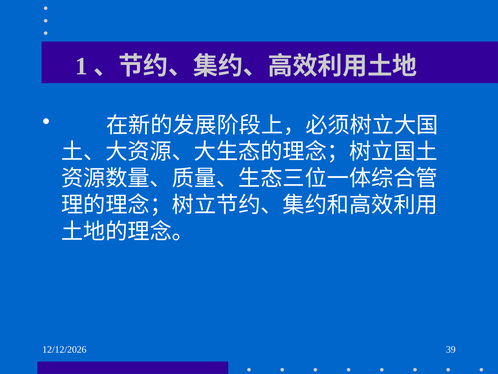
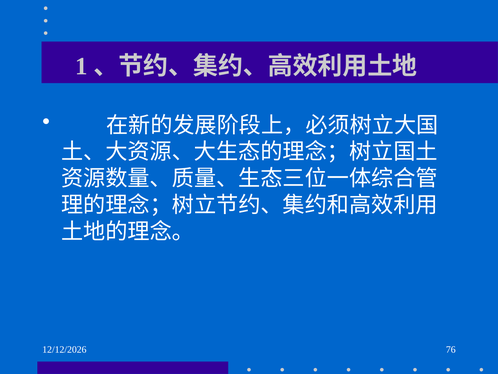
39: 39 -> 76
